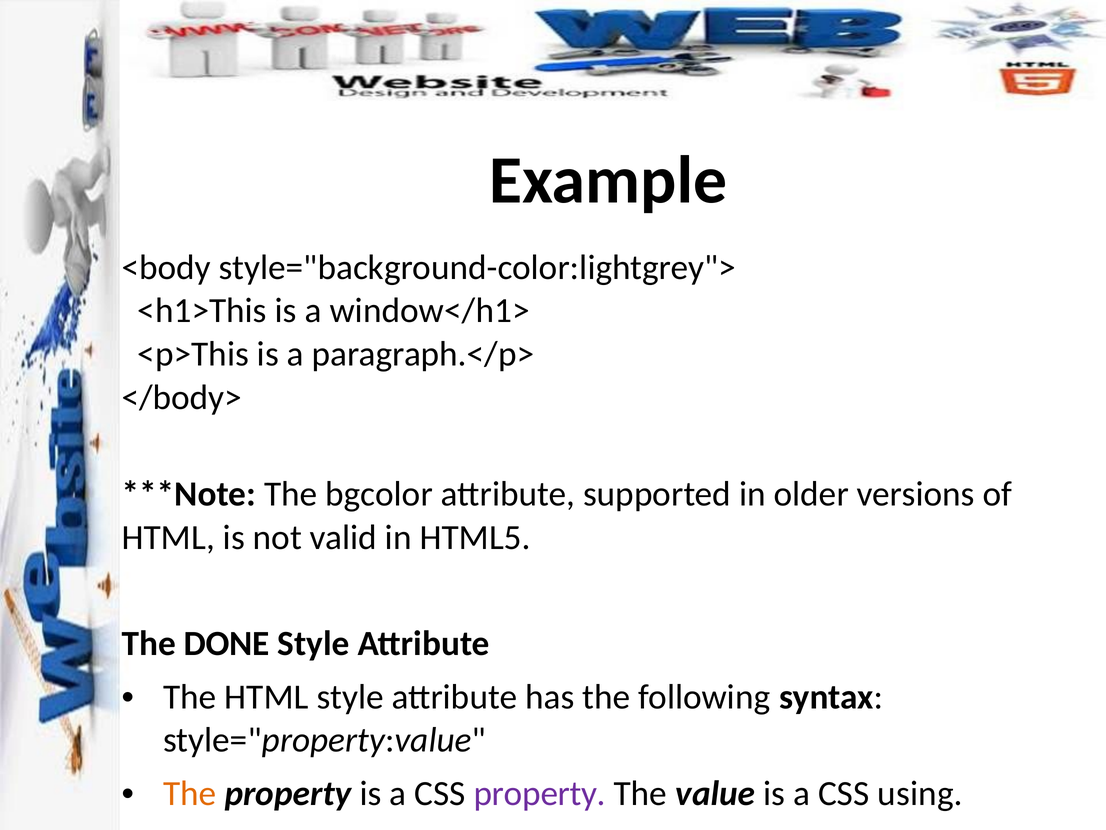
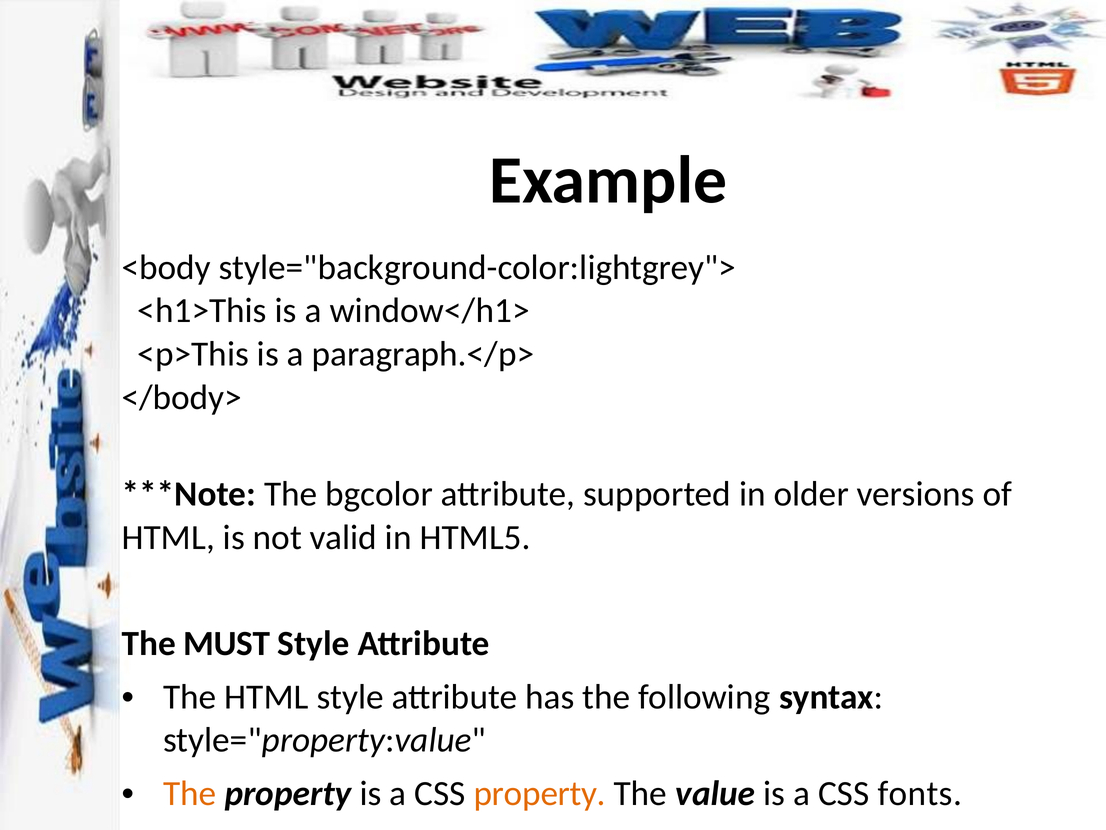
DONE: DONE -> MUST
property at (540, 793) colour: purple -> orange
using: using -> fonts
